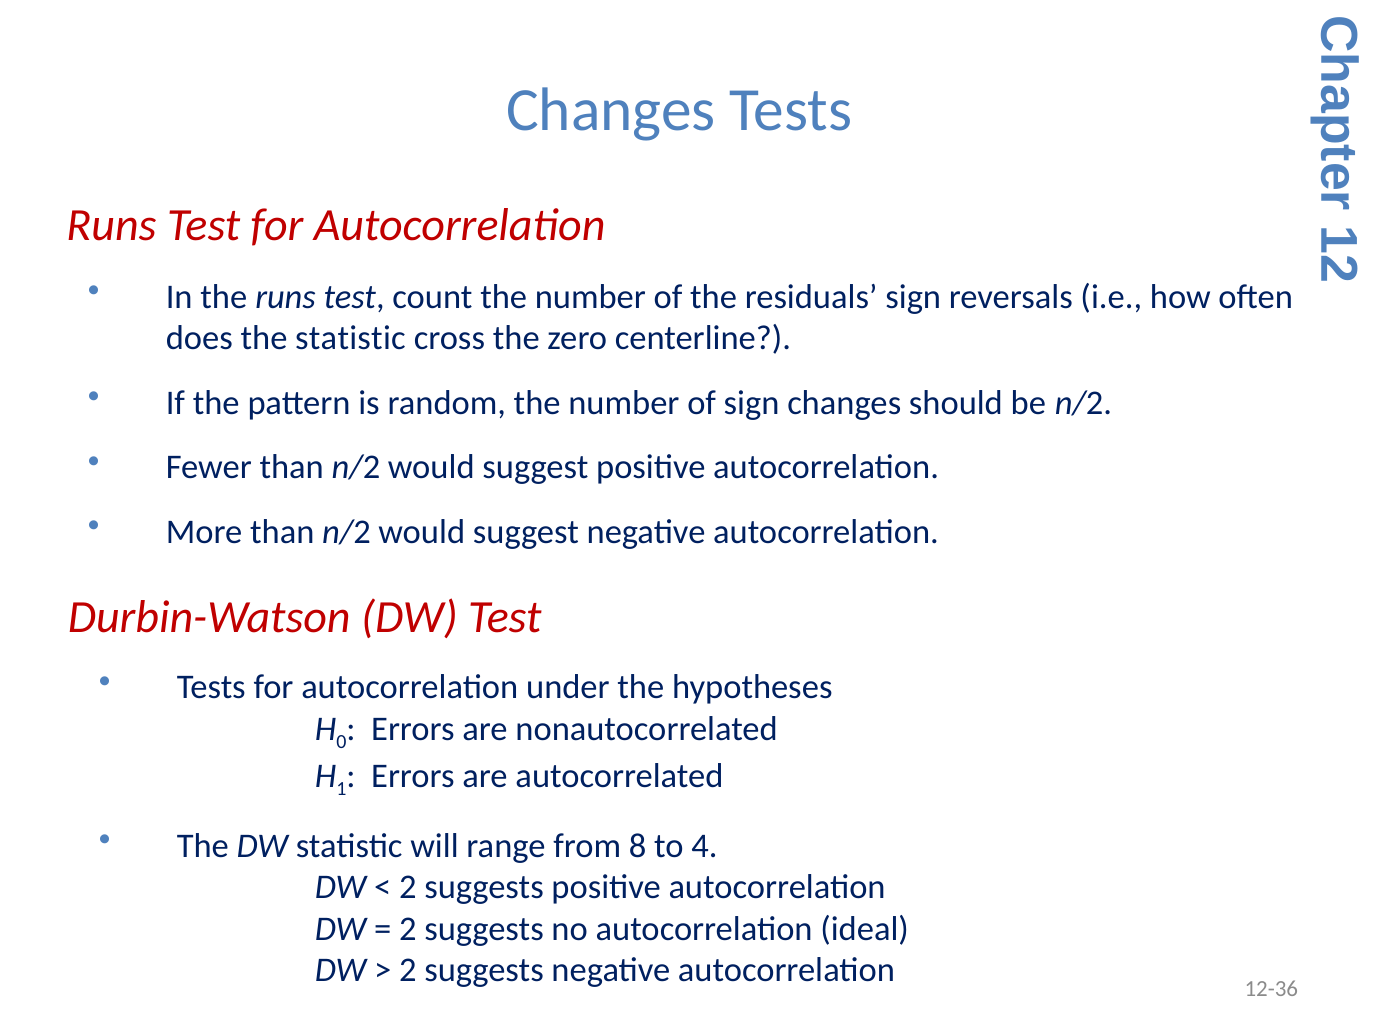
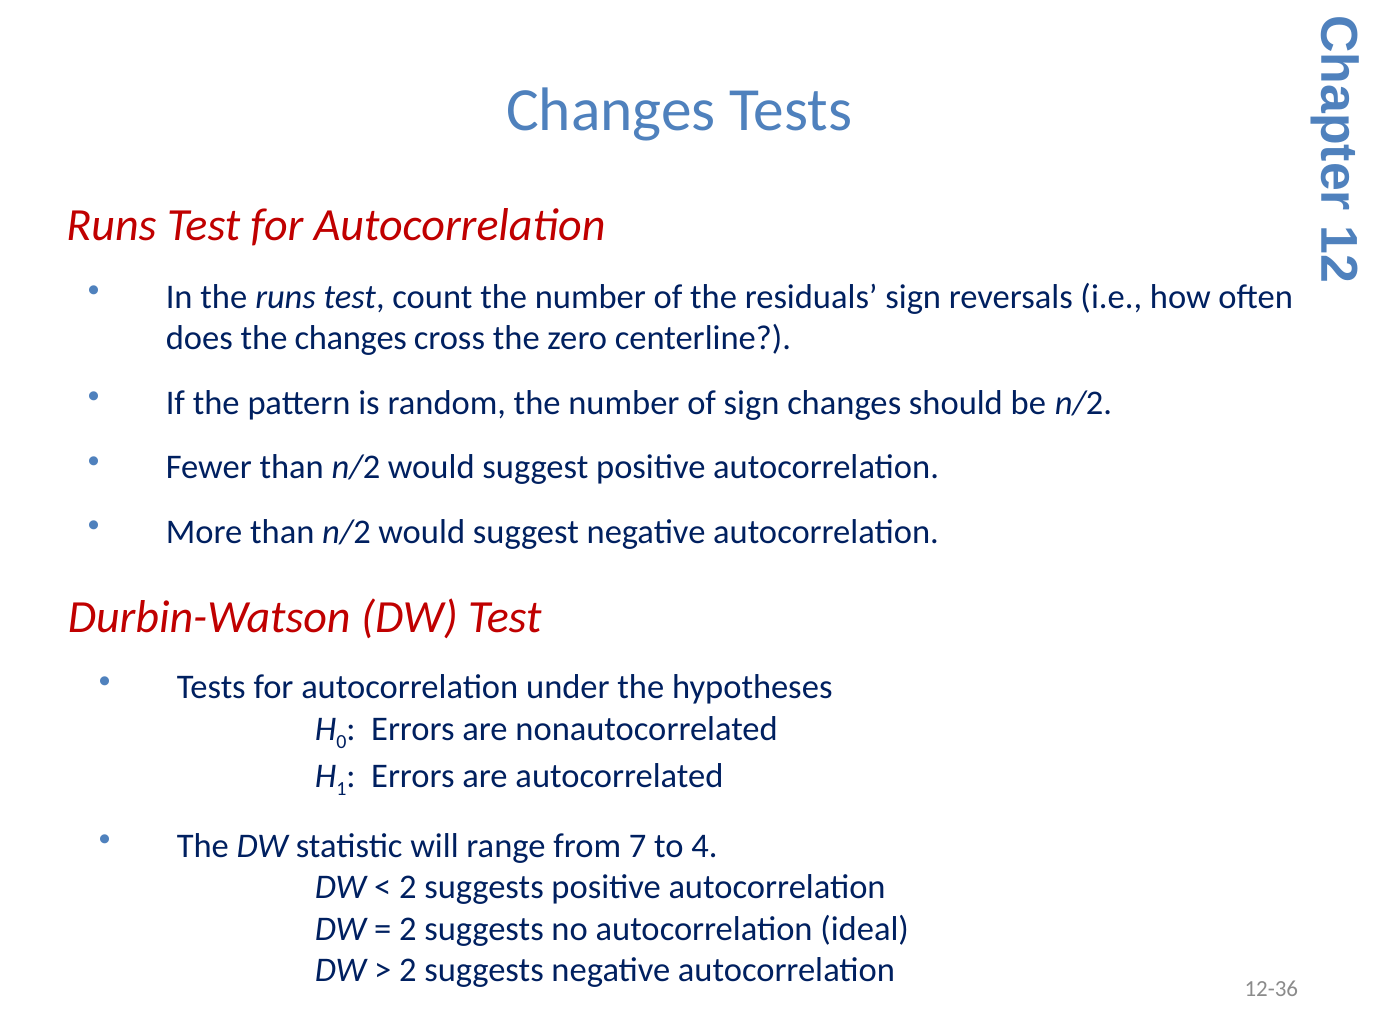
the statistic: statistic -> changes
8: 8 -> 7
